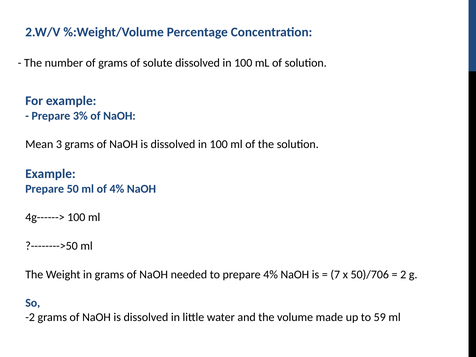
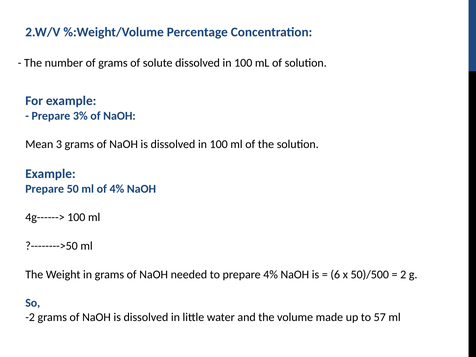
7: 7 -> 6
50)/706: 50)/706 -> 50)/500
59: 59 -> 57
